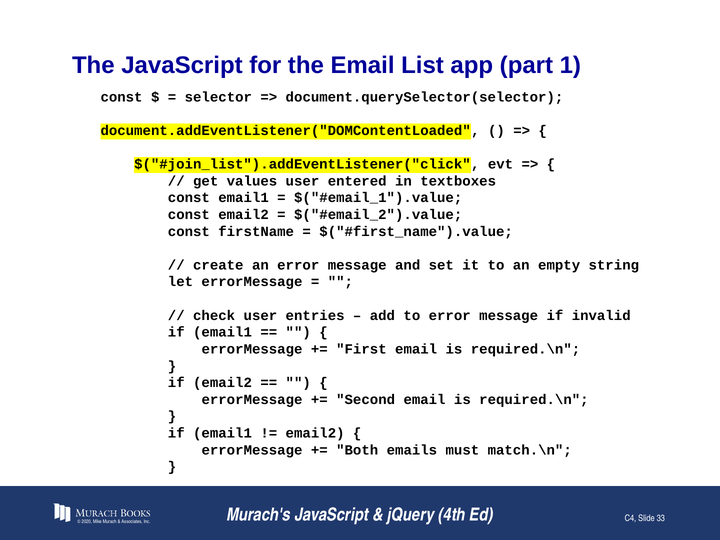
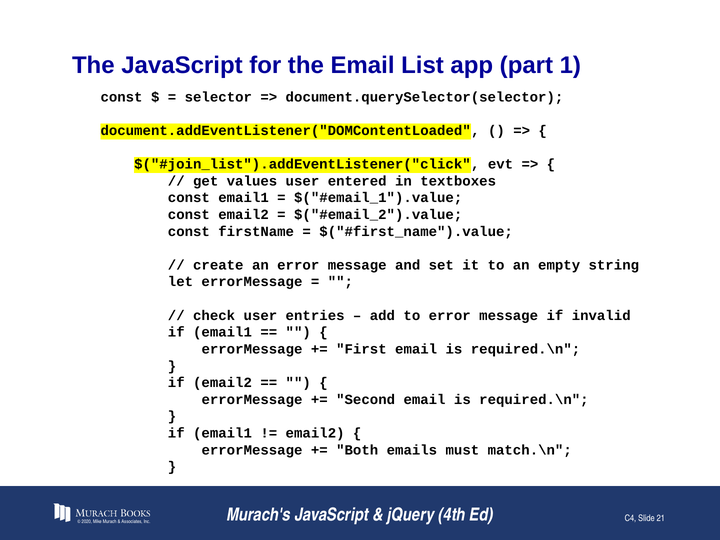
33: 33 -> 21
